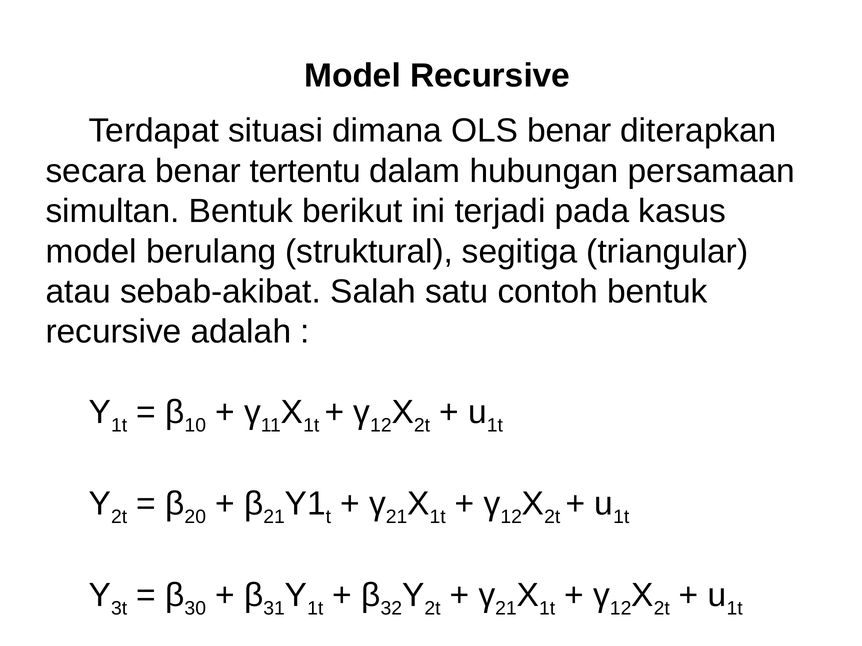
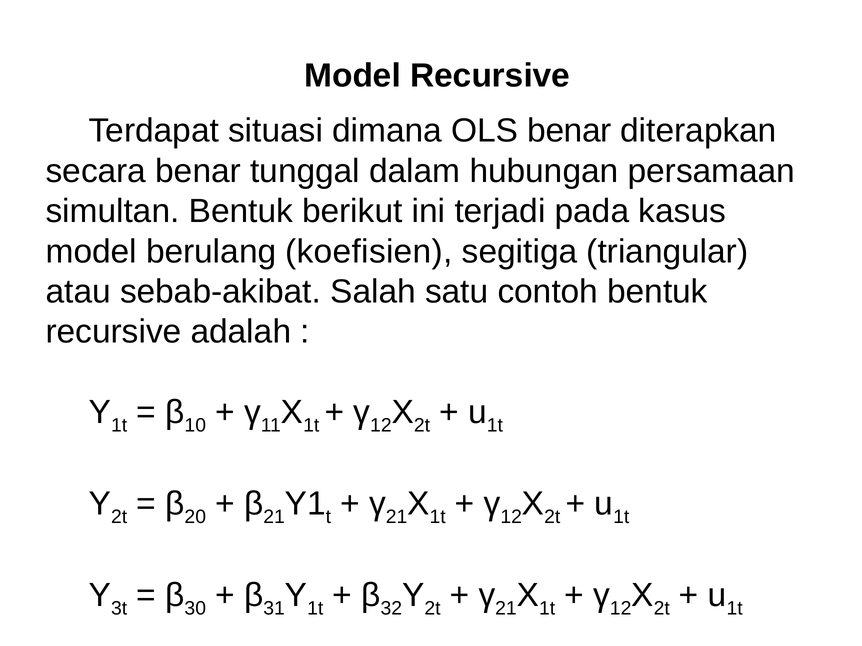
tertentu: tertentu -> tunggal
struktural: struktural -> koefisien
